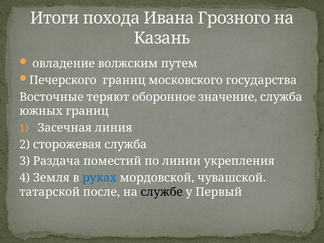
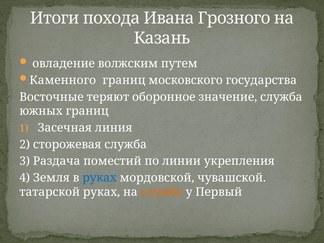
Печерского: Печерского -> Каменного
татарской после: после -> руках
службе colour: black -> orange
